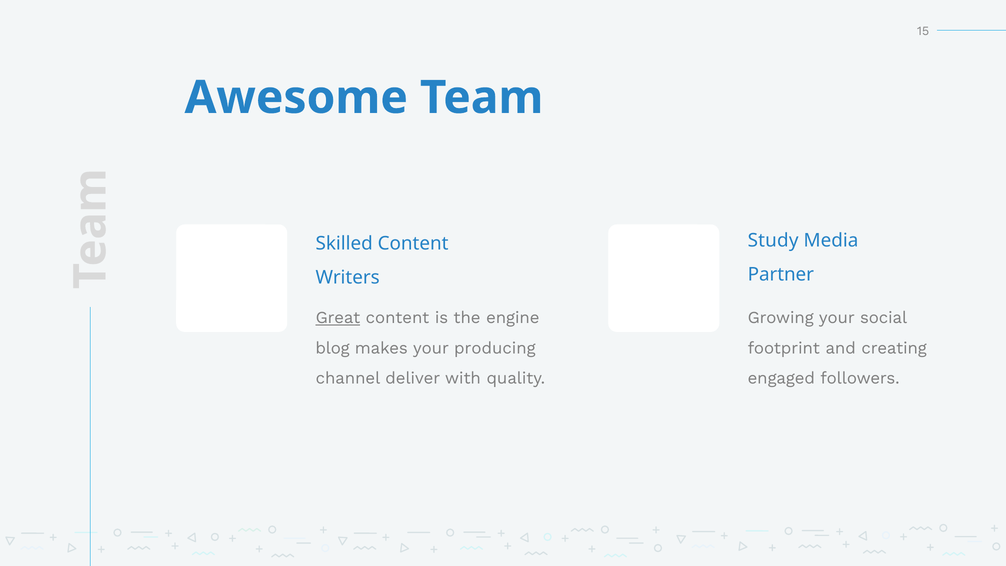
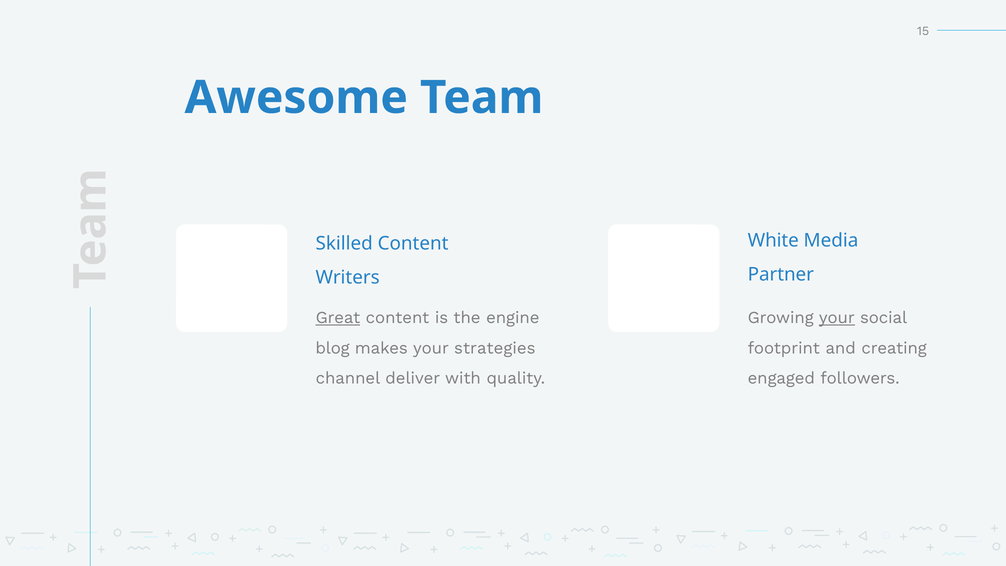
Study: Study -> White
your at (837, 318) underline: none -> present
producing: producing -> strategies
